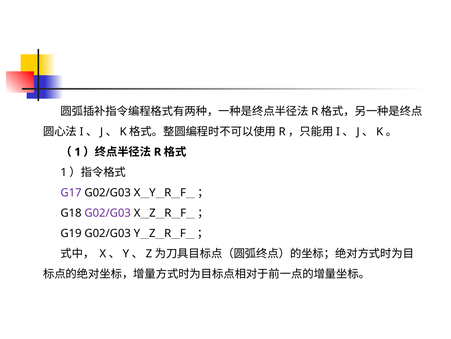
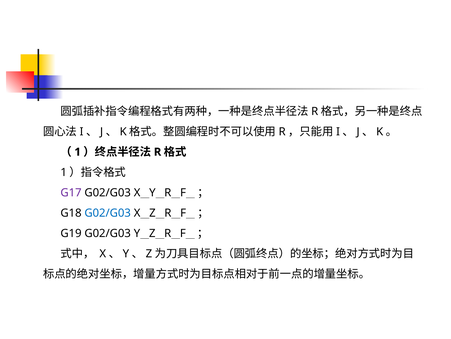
G02/G03 at (108, 213) colour: purple -> blue
